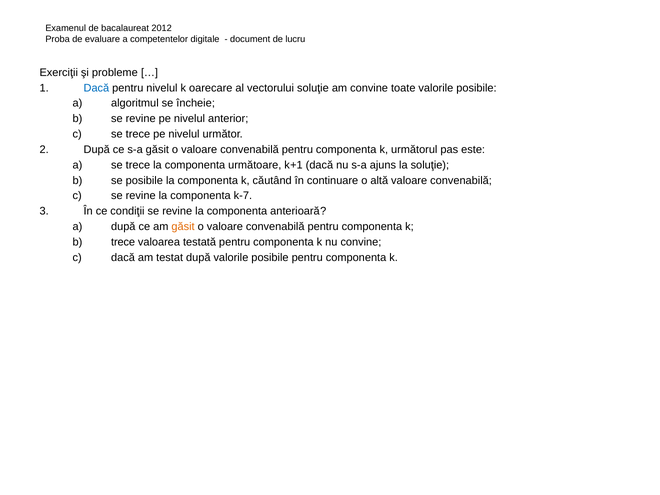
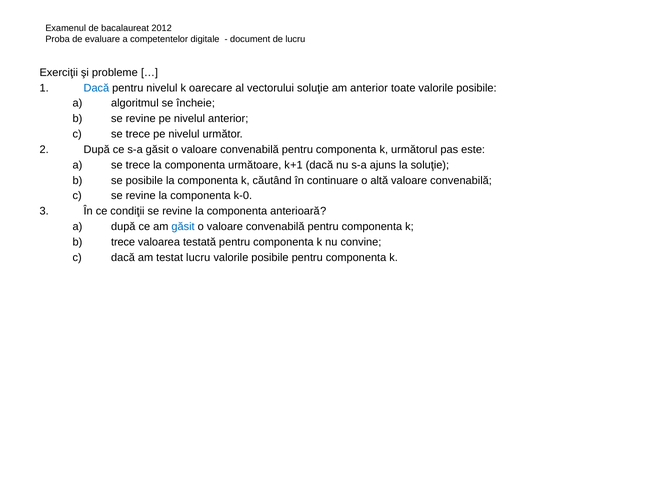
am convine: convine -> anterior
k-7: k-7 -> k-0
găsit at (183, 227) colour: orange -> blue
testat după: după -> lucru
